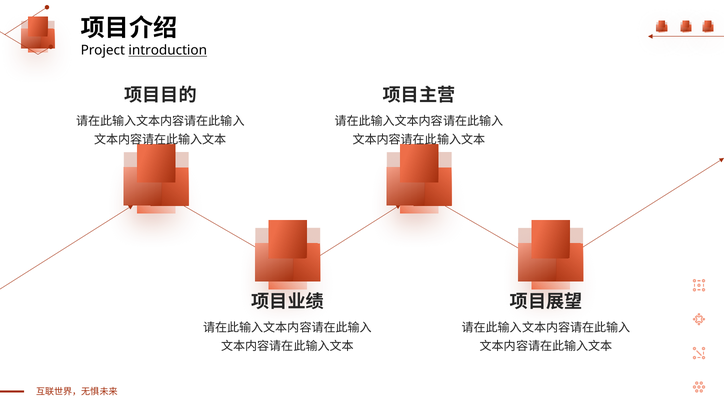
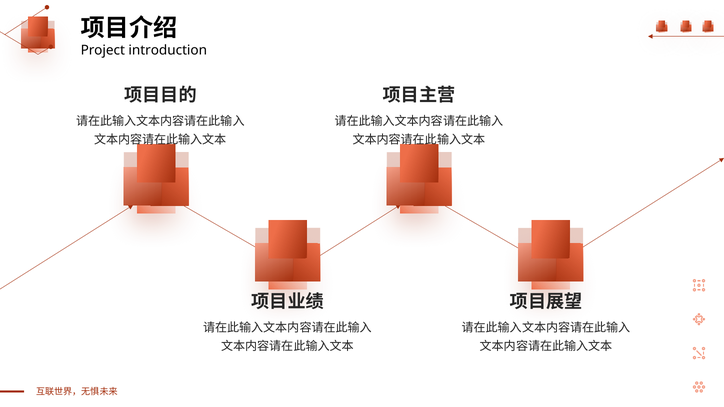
introduction underline: present -> none
